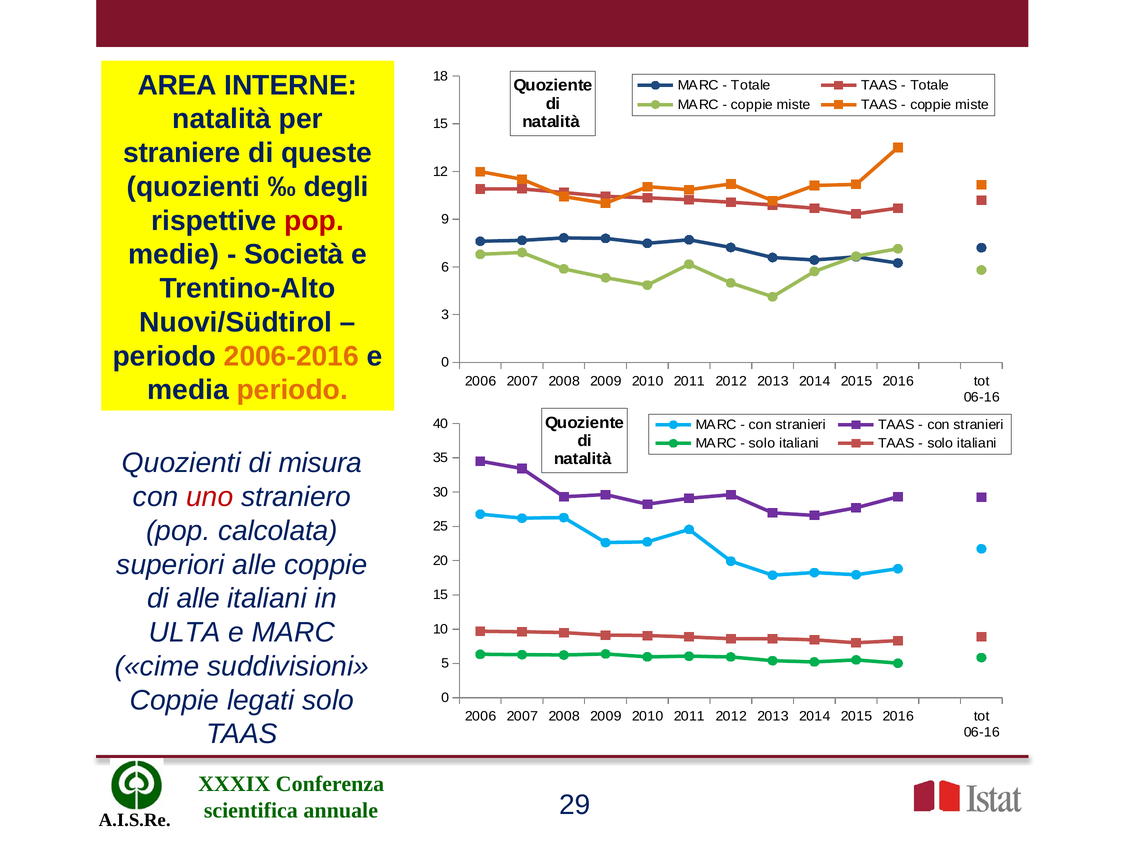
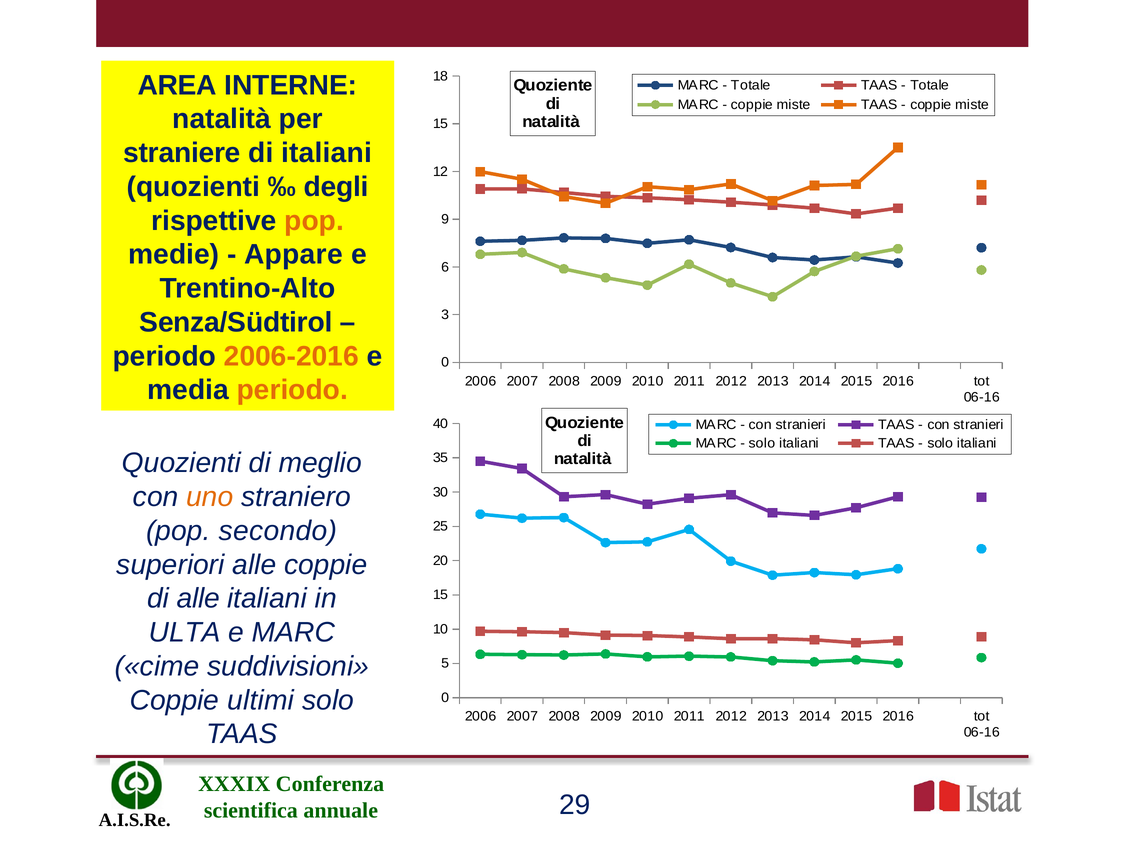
di queste: queste -> italiani
pop at (314, 221) colour: red -> orange
Società: Società -> Appare
Nuovi/Südtirol: Nuovi/Südtirol -> Senza/Südtirol
misura: misura -> meglio
uno colour: red -> orange
calcolata: calcolata -> secondo
legati: legati -> ultimi
